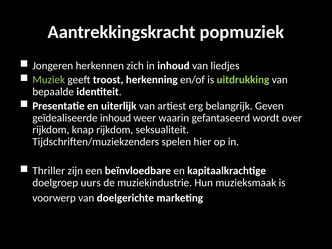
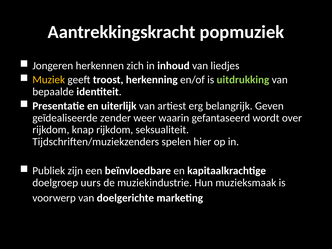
Muziek colour: light green -> yellow
geïdealiseerde inhoud: inhoud -> zender
Thriller: Thriller -> Publiek
